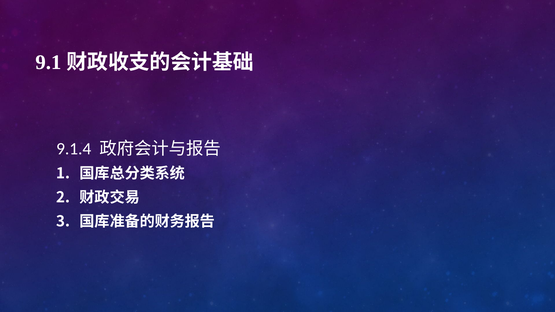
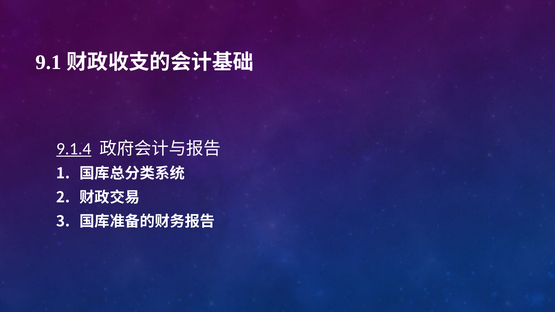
9.1.4 underline: none -> present
